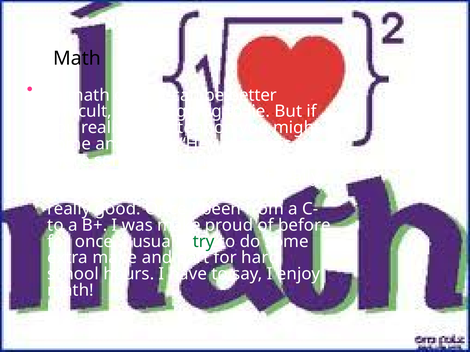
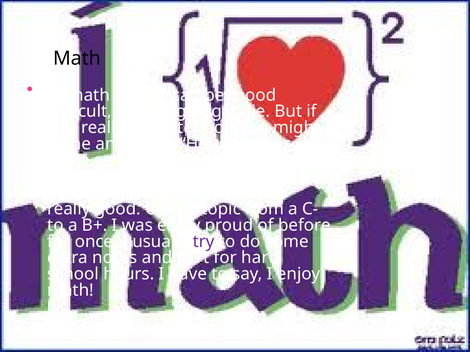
better: better -> mood
been: been -> topic
was make: make -> enjoy
try colour: green -> purple
extra make: make -> notes
